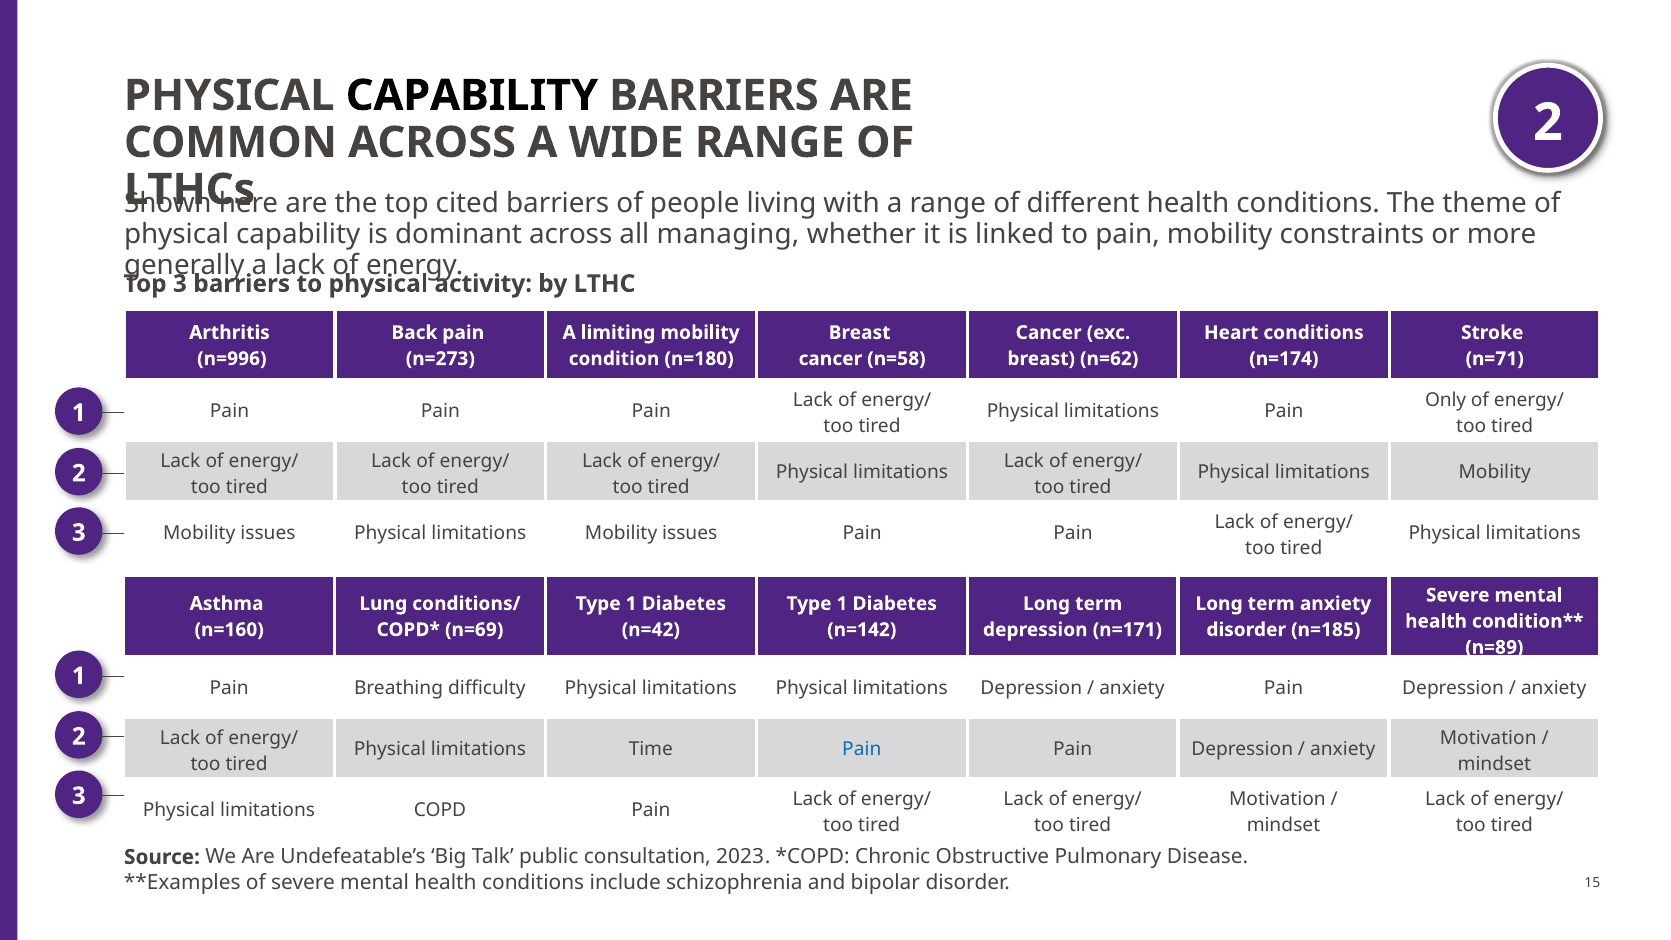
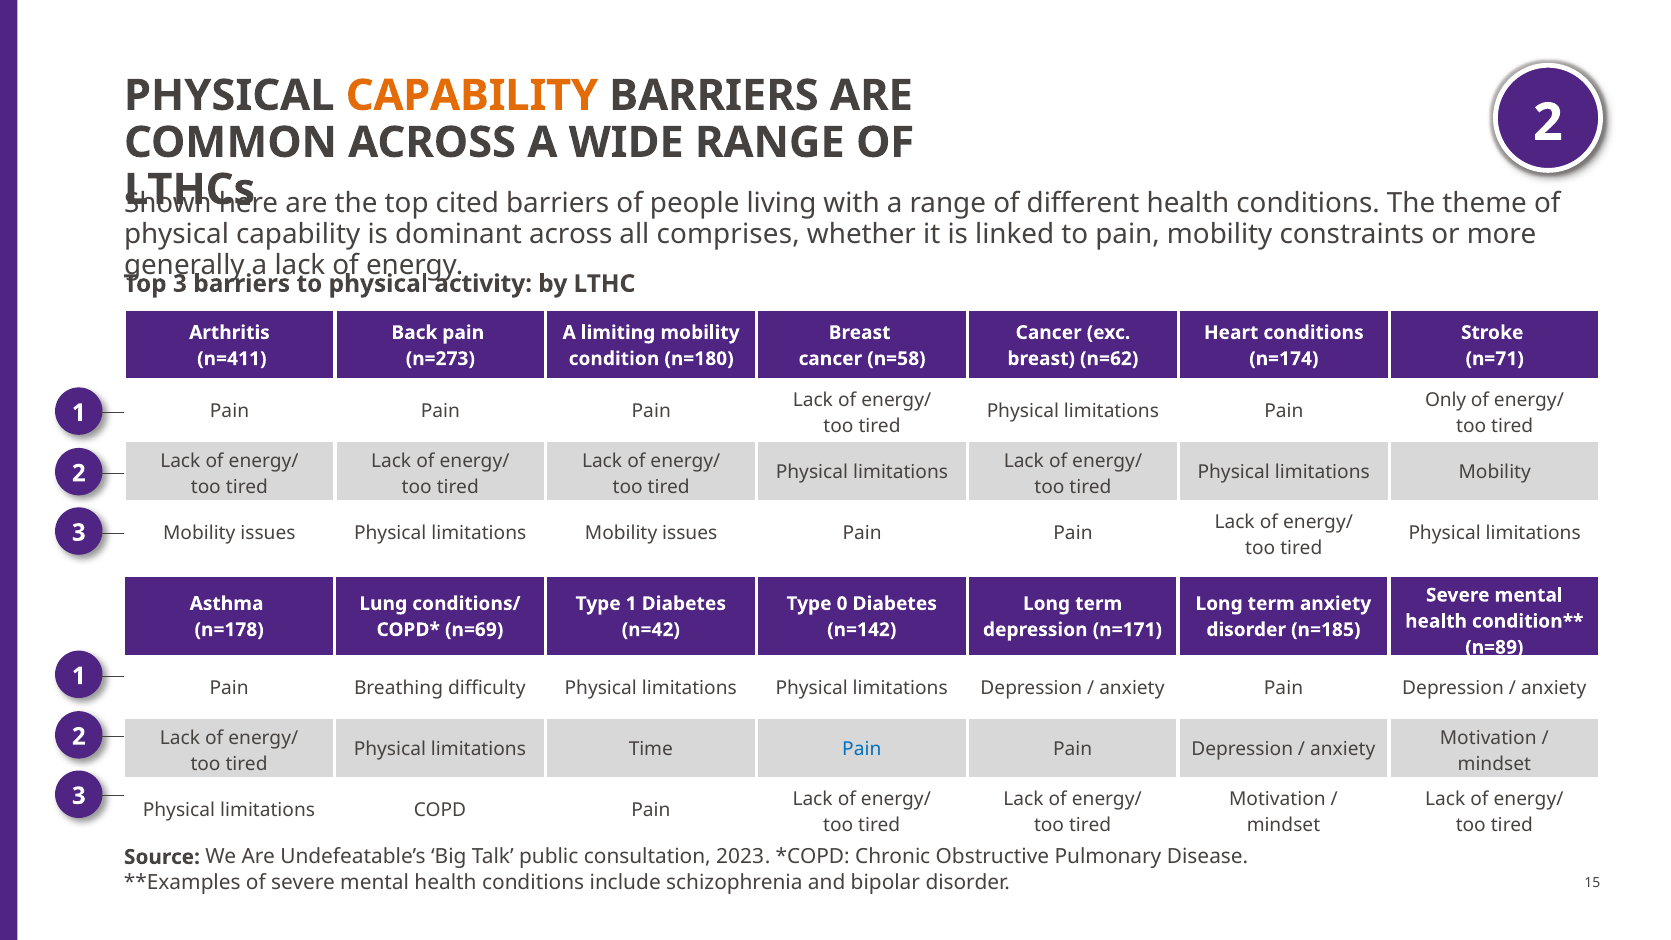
CAPABILITY at (472, 96) colour: black -> orange
managing: managing -> comprises
n=996: n=996 -> n=411
1 at (842, 604): 1 -> 0
n=160: n=160 -> n=178
